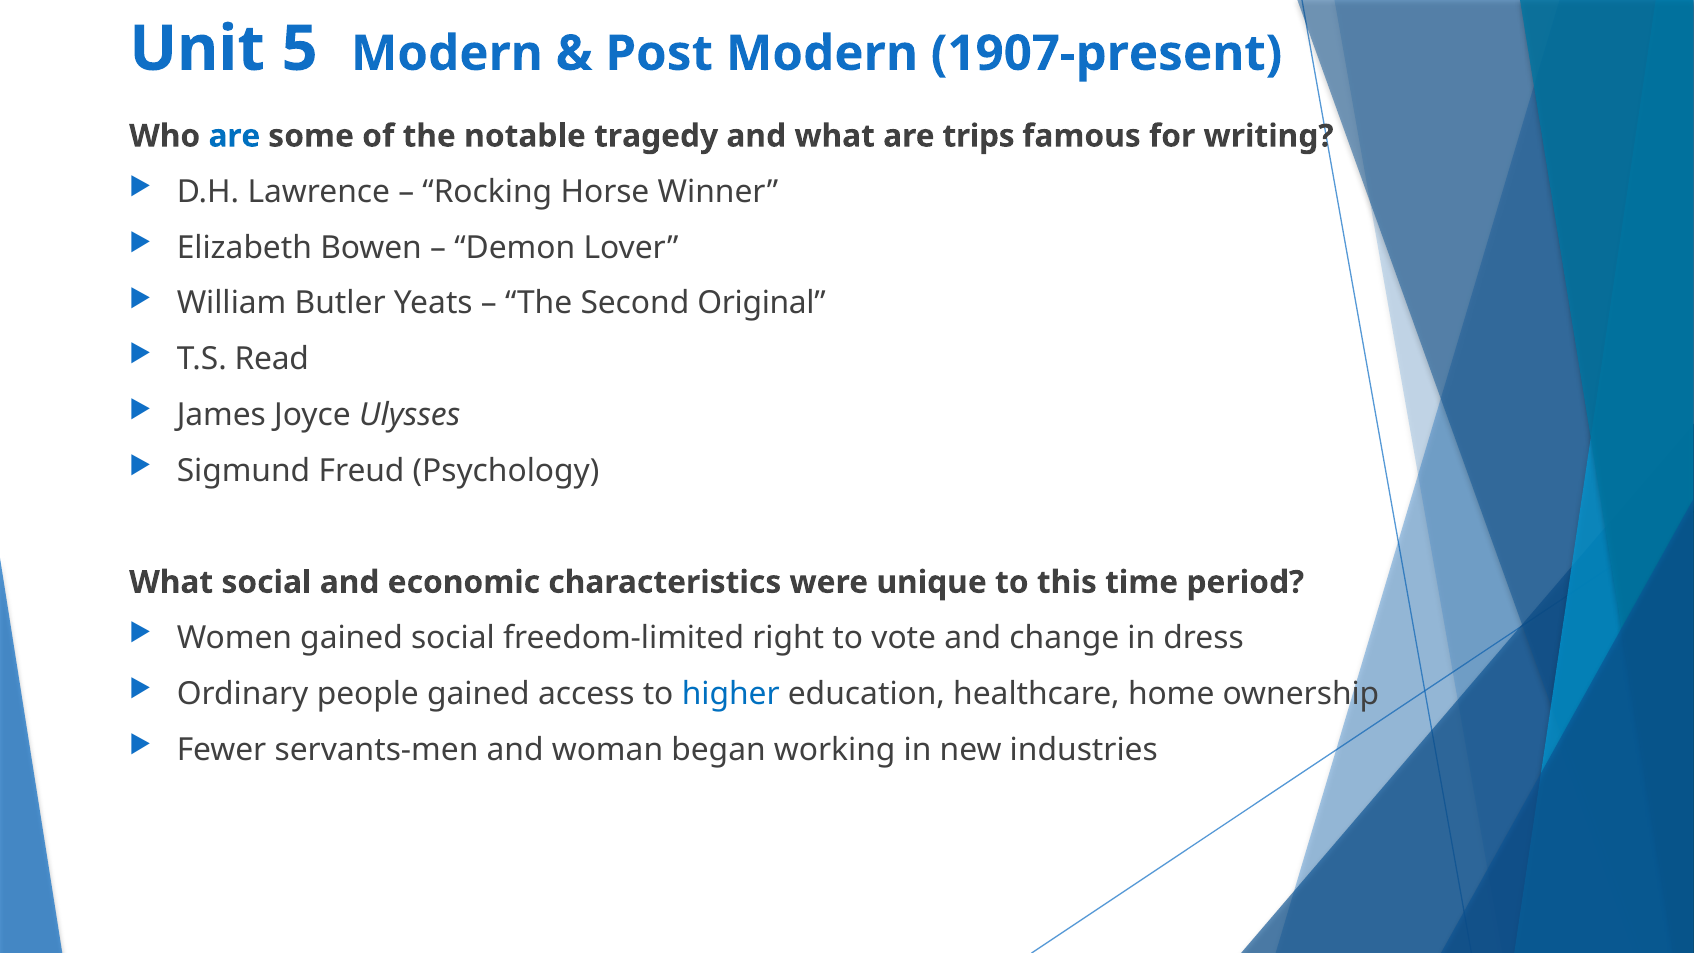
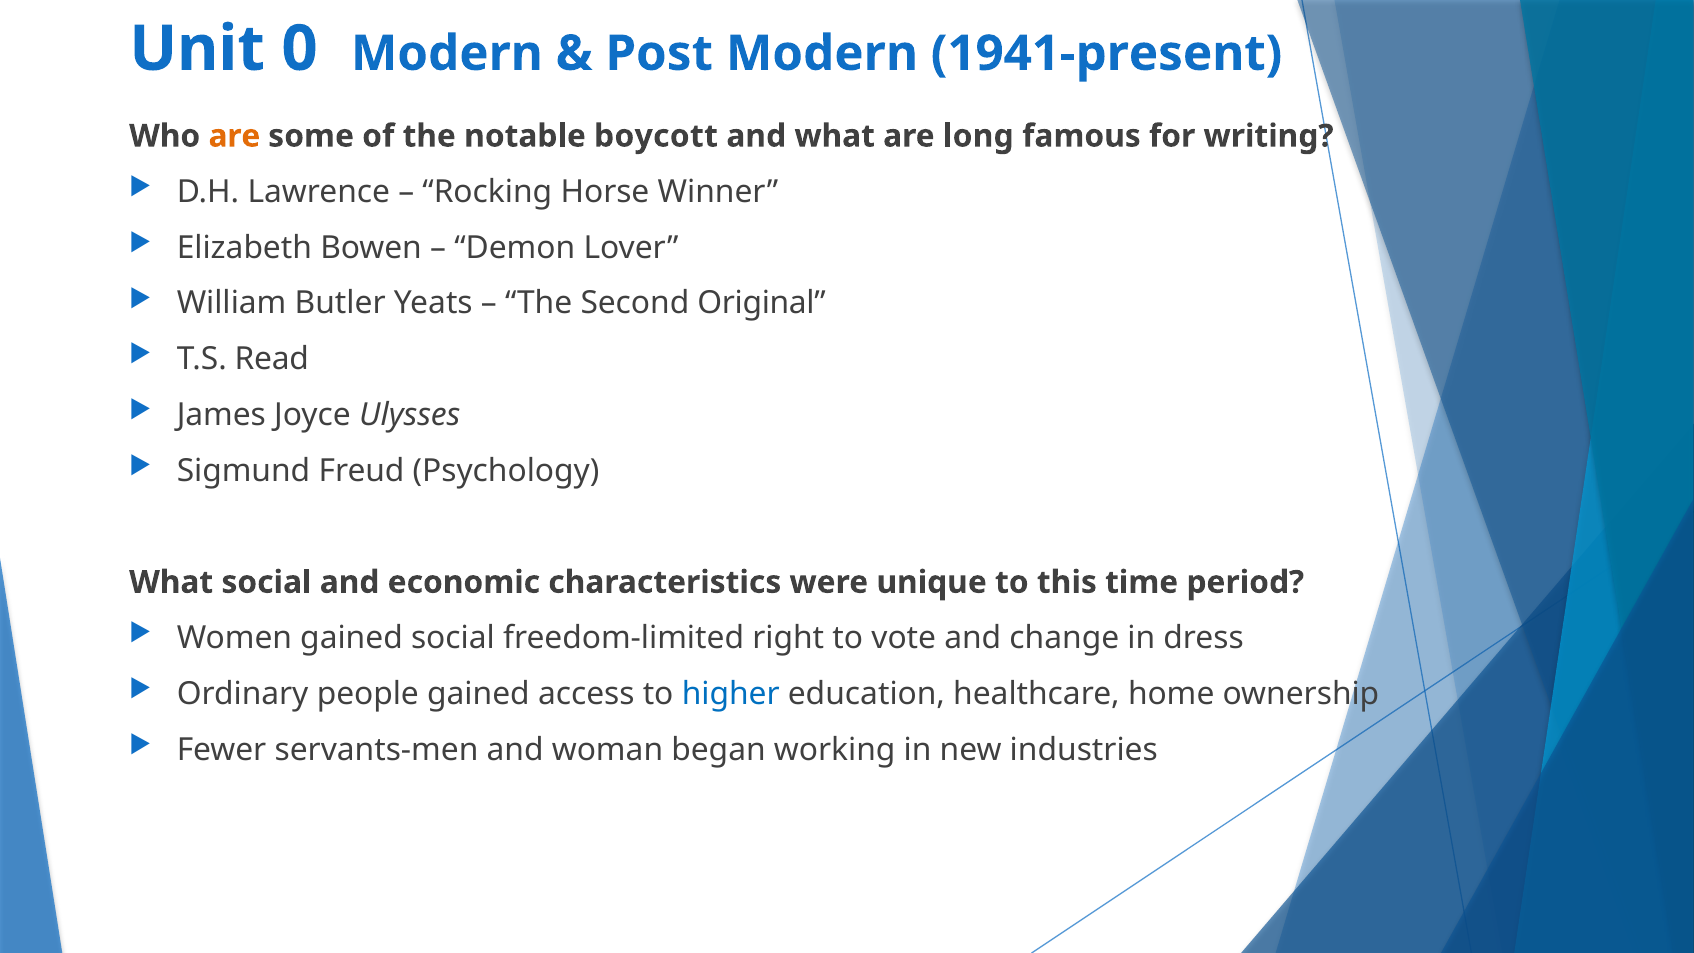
5: 5 -> 0
1907-present: 1907-present -> 1941-present
are at (234, 136) colour: blue -> orange
tragedy: tragedy -> boycott
trips: trips -> long
